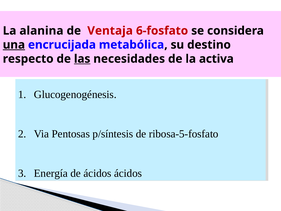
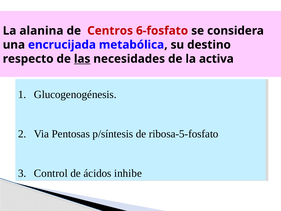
Ventaja: Ventaja -> Centros
una underline: present -> none
Energía: Energía -> Control
ácidos ácidos: ácidos -> inhibe
